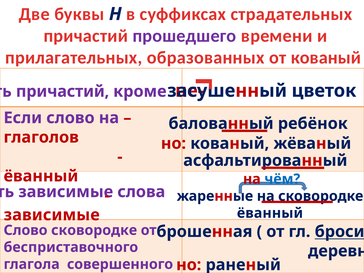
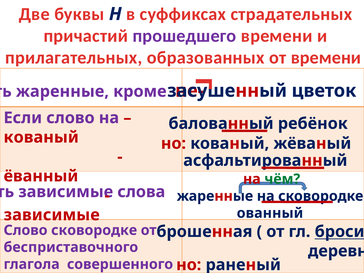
от кованый: кованый -> времени
причастий at (63, 91): причастий -> жаренные
глаголов at (41, 137): глаголов -> кованый
чём colour: blue -> green
ёванный at (270, 213): ёванный -> ованный
